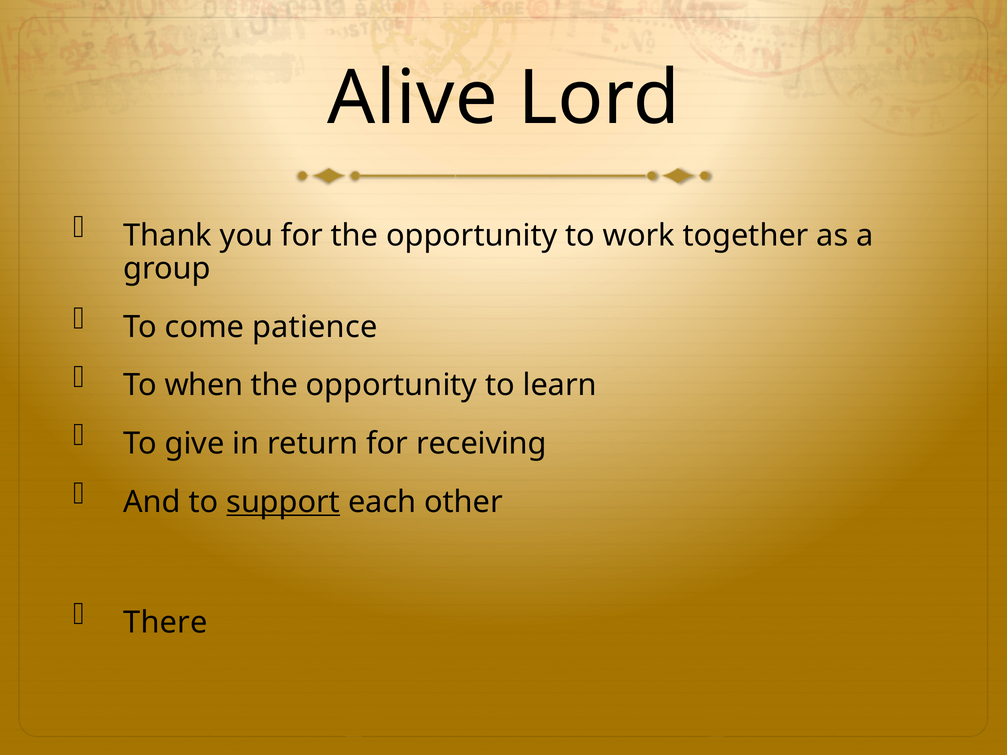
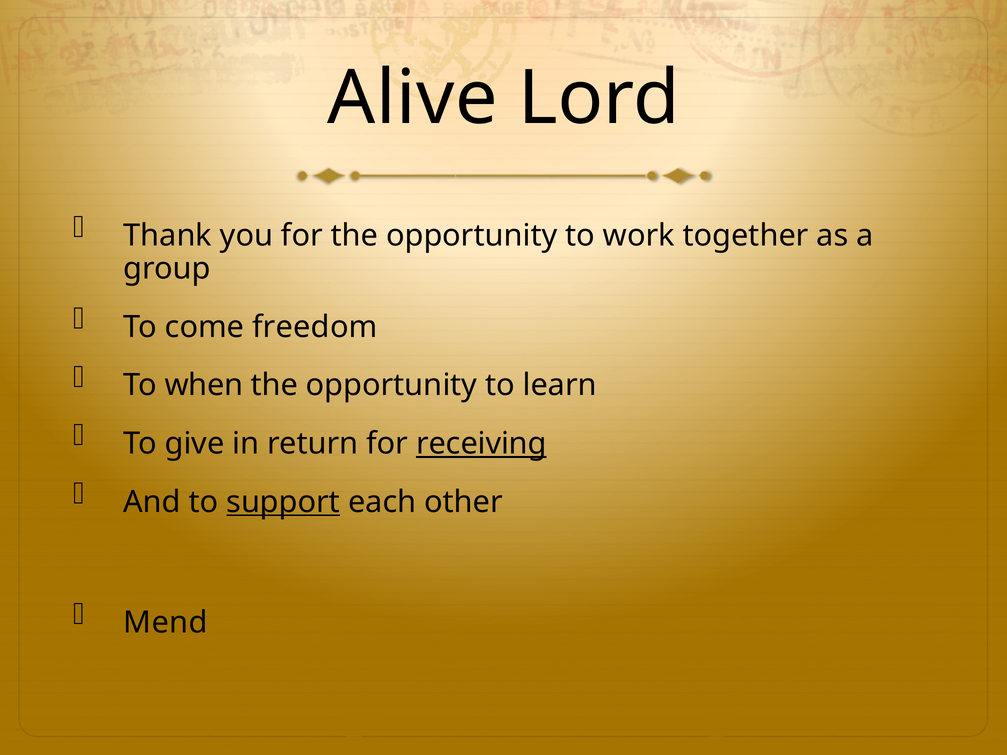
patience: patience -> freedom
receiving underline: none -> present
There: There -> Mend
